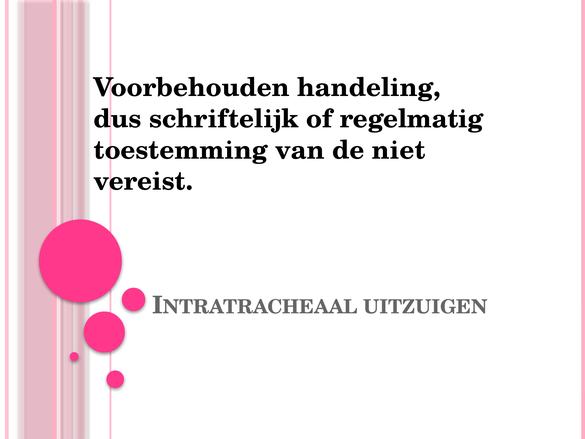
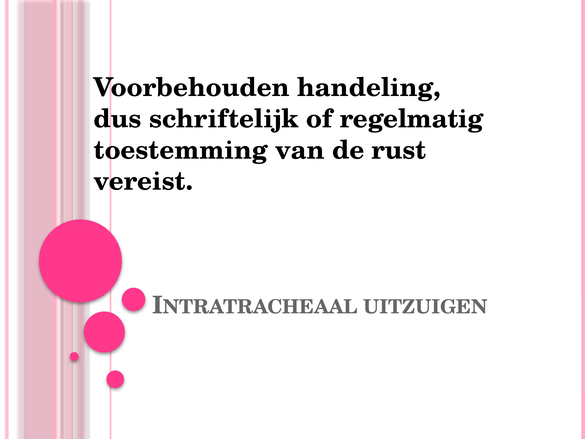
niet: niet -> rust
